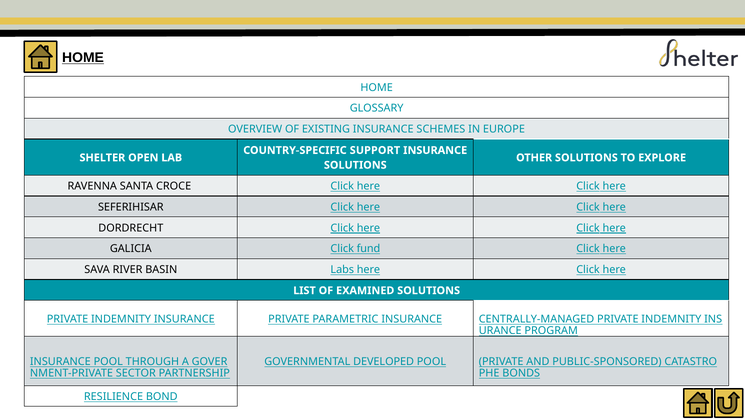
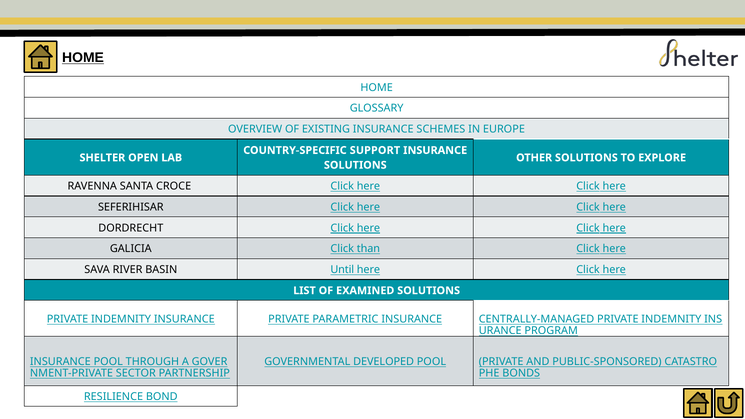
fund: fund -> than
Labs: Labs -> Until
